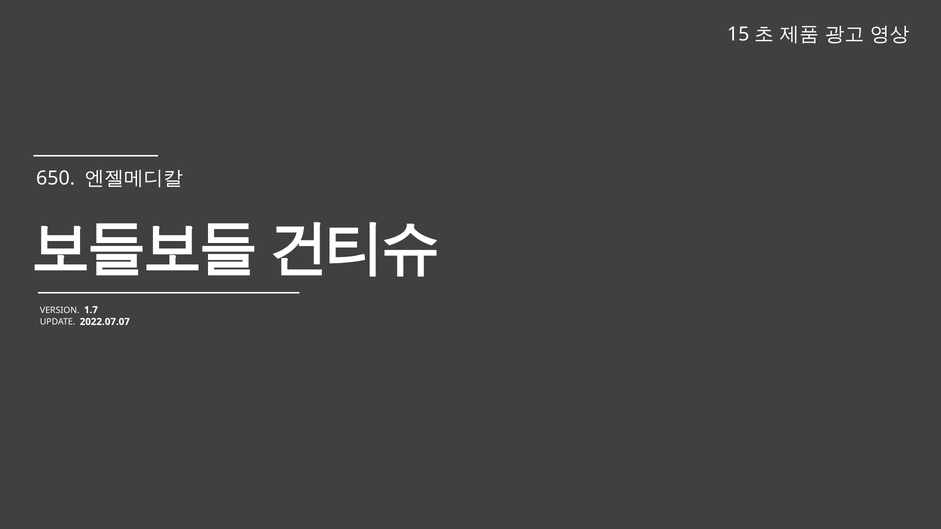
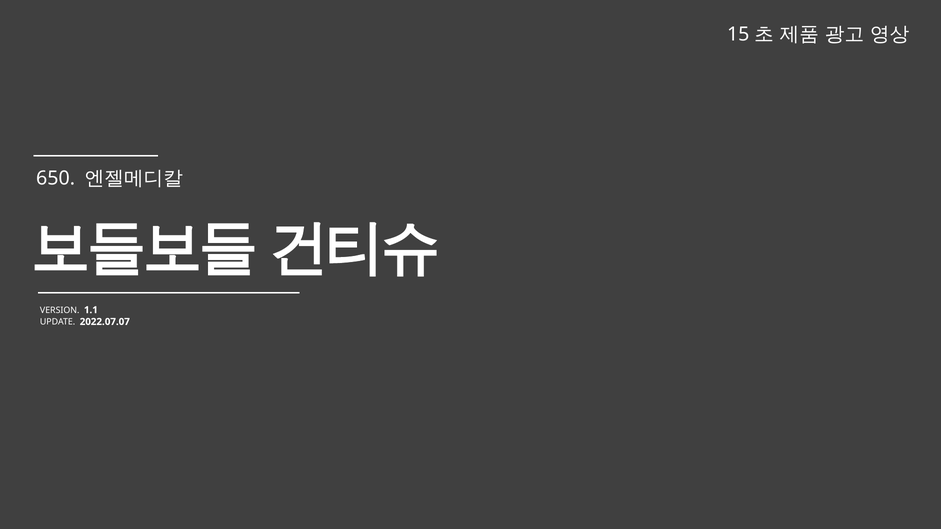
1.7: 1.7 -> 1.1
